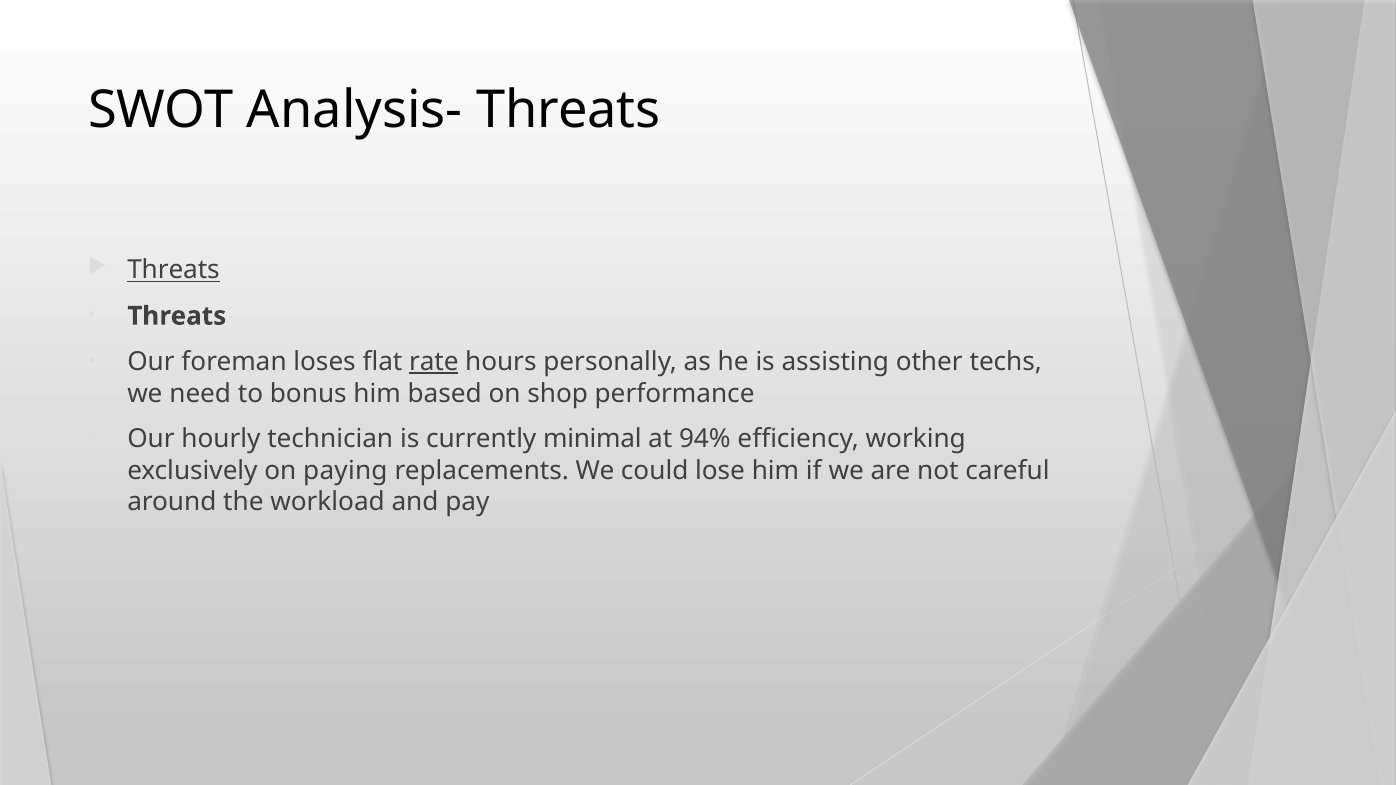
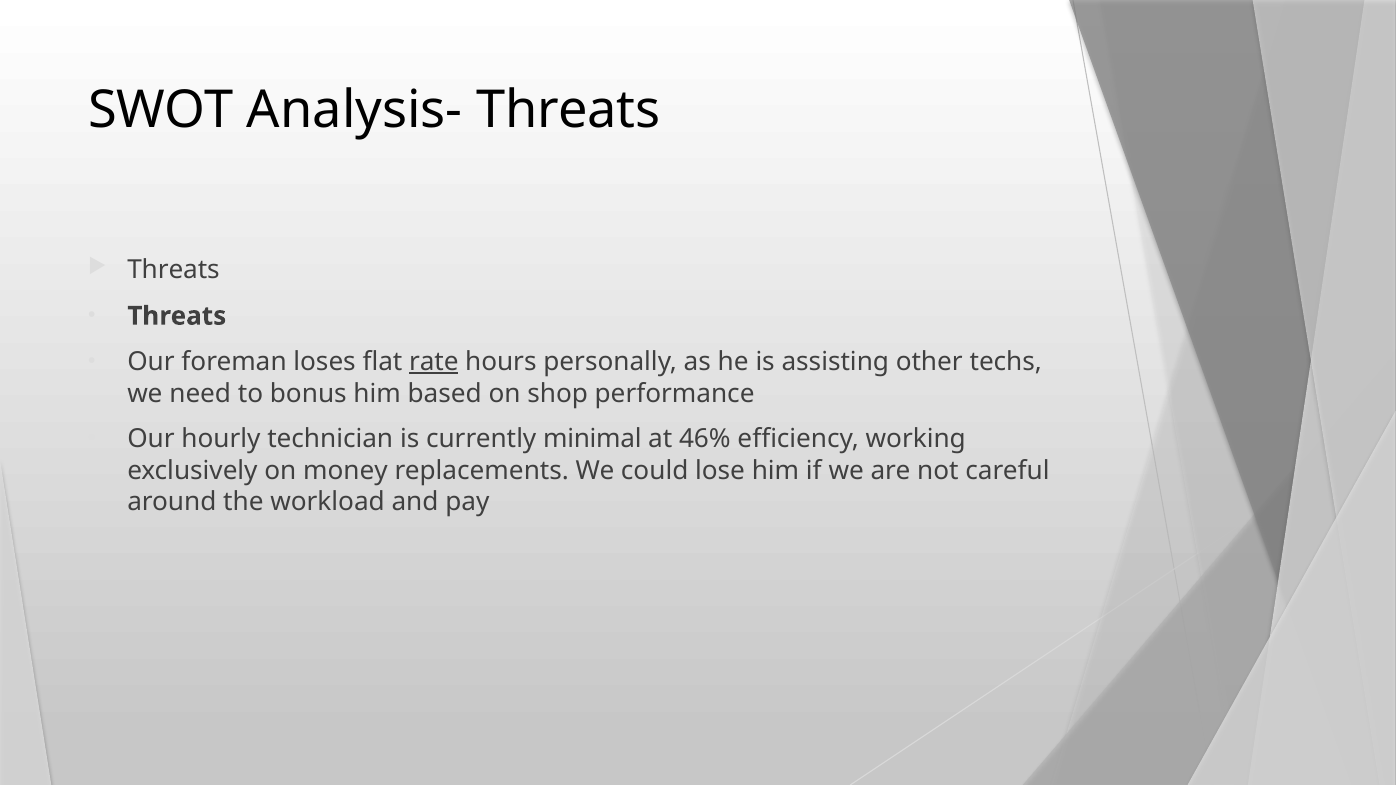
Threats at (173, 270) underline: present -> none
94%: 94% -> 46%
paying: paying -> money
